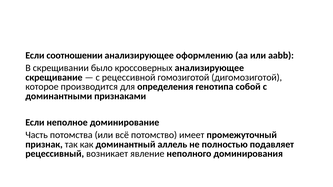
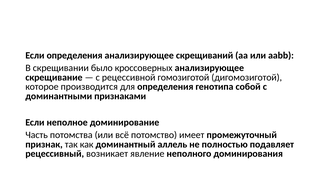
Если соотношении: соотношении -> определения
оформлению: оформлению -> скрещиваний
